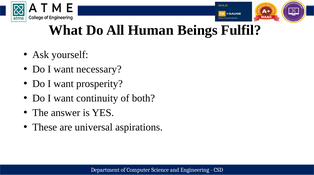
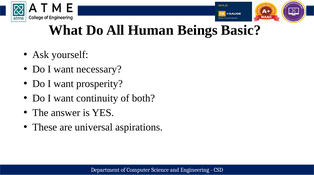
Fulfil: Fulfil -> Basic
